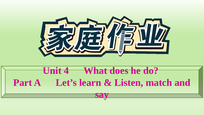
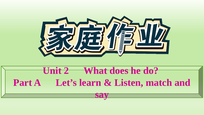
4: 4 -> 2
